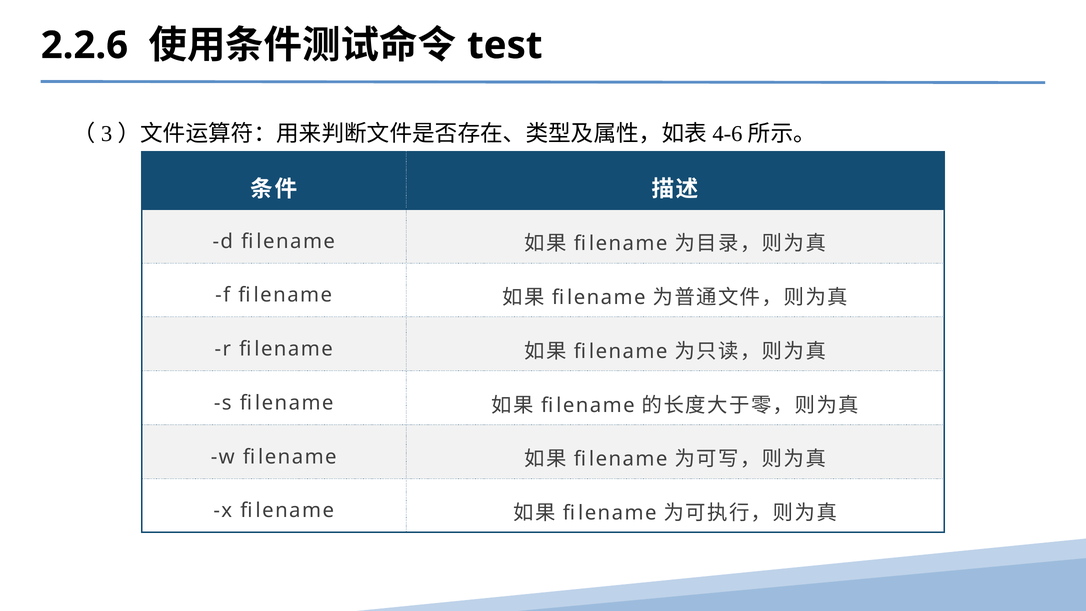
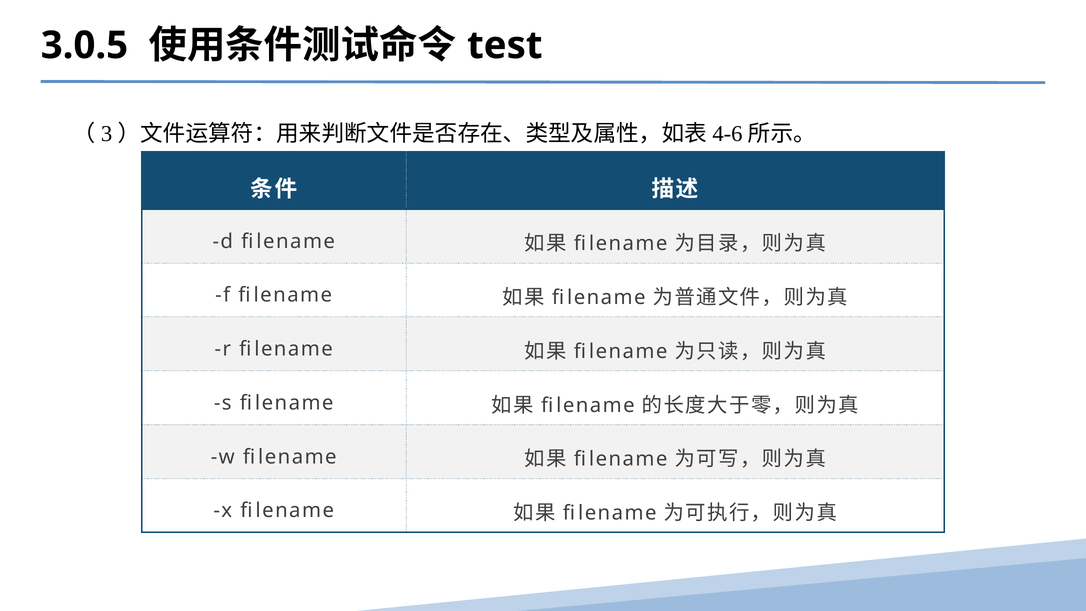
2.2.6: 2.2.6 -> 3.0.5
